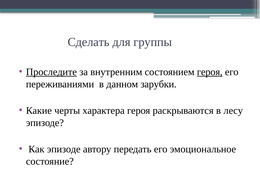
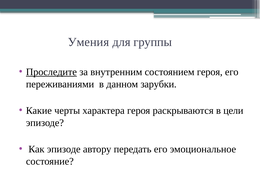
Сделать: Сделать -> Умения
героя at (210, 72) underline: present -> none
лесу: лесу -> цели
